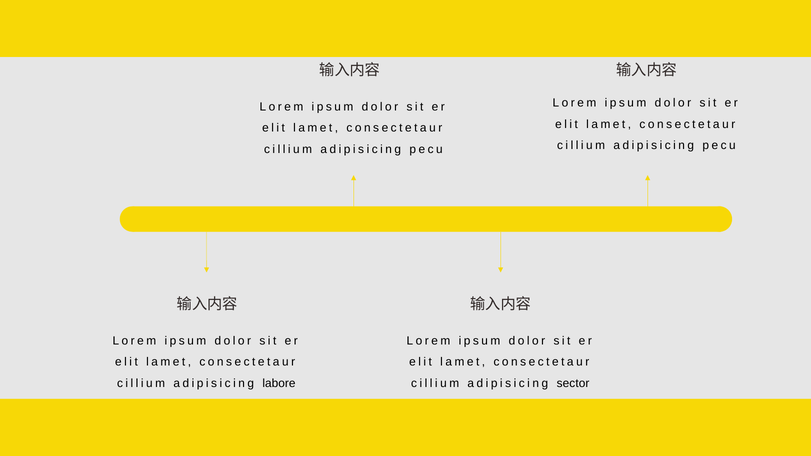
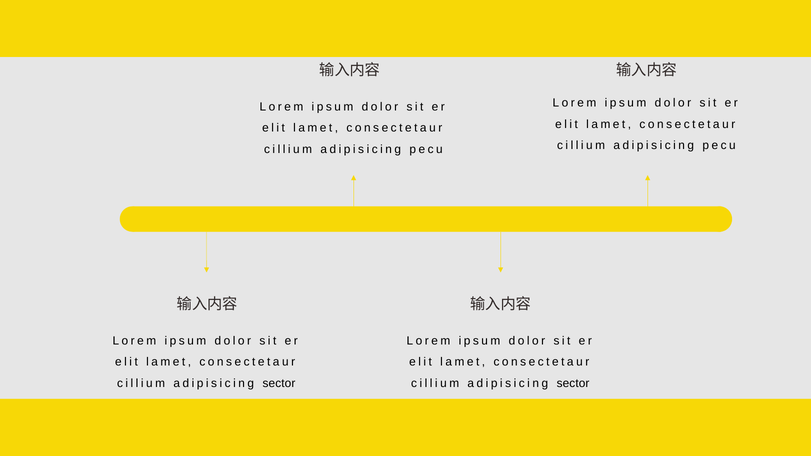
labore at (279, 383): labore -> sector
